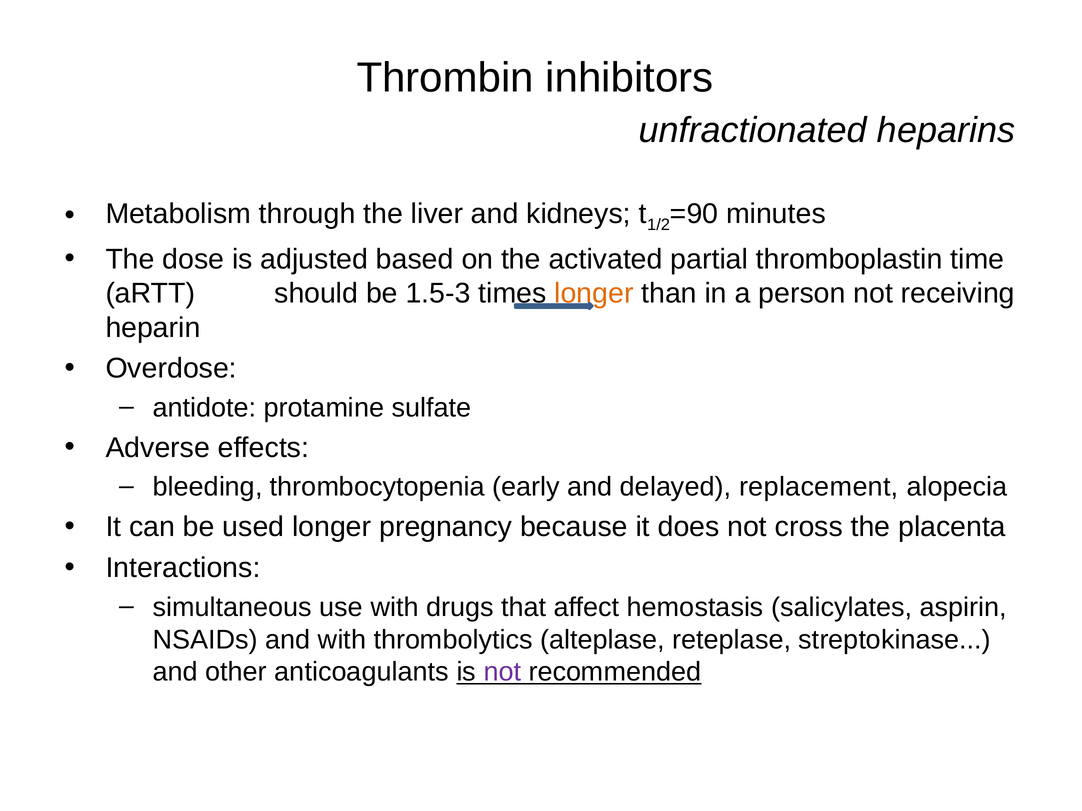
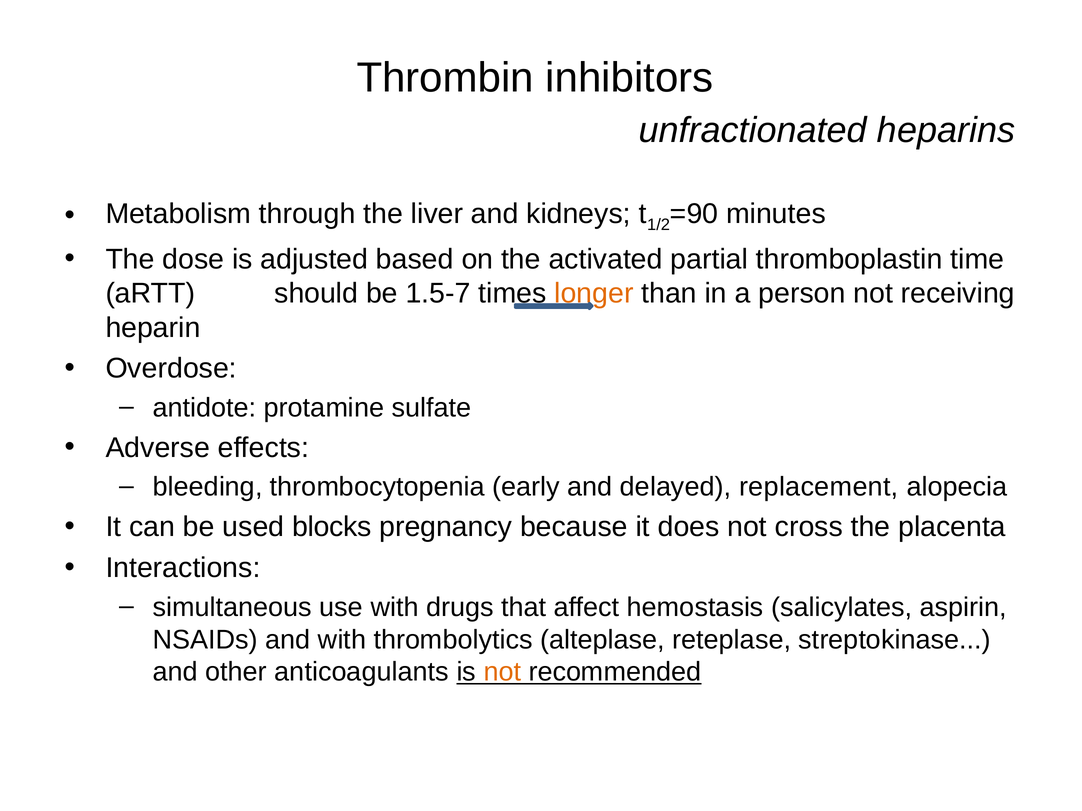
1.5-3: 1.5-3 -> 1.5-7
used longer: longer -> blocks
not at (502, 672) colour: purple -> orange
